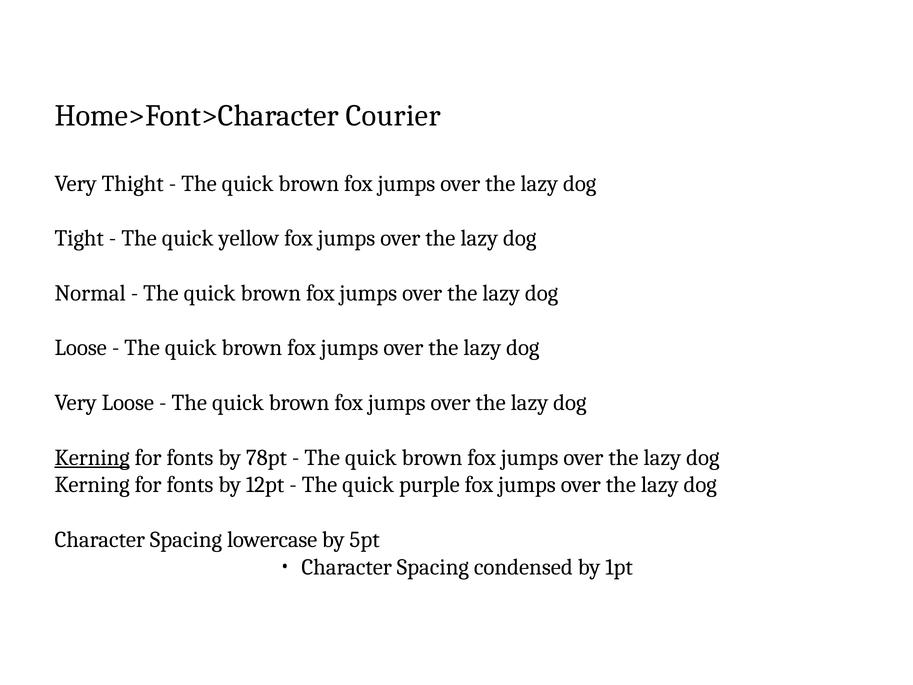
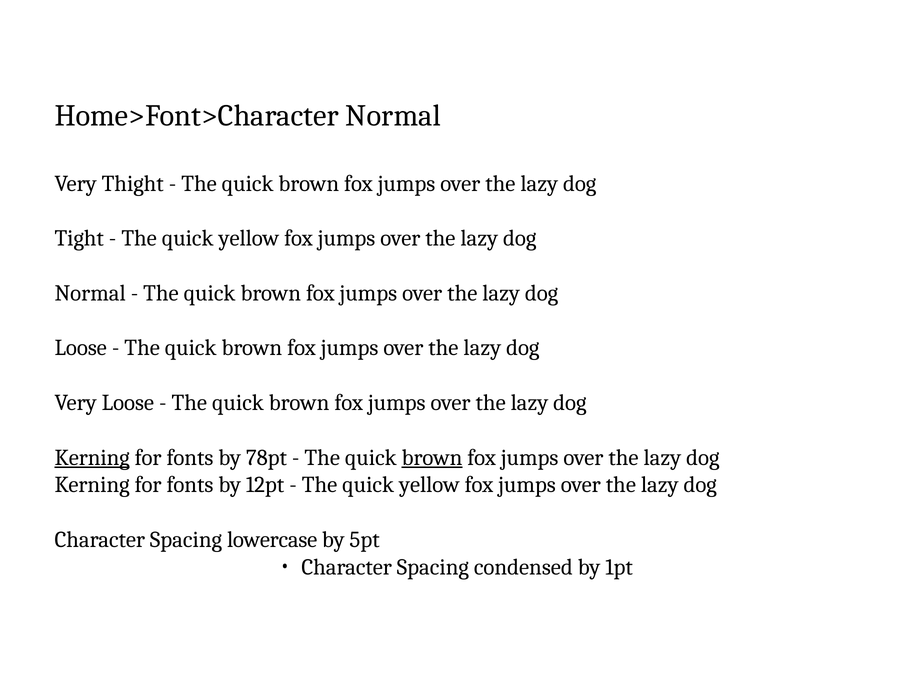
Home>Font>Character Courier: Courier -> Normal
brown at (432, 457) underline: none -> present
purple at (429, 485): purple -> yellow
